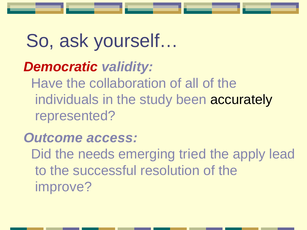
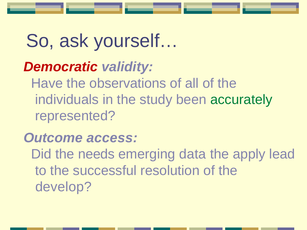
collaboration: collaboration -> observations
accurately colour: black -> green
tried: tried -> data
improve: improve -> develop
